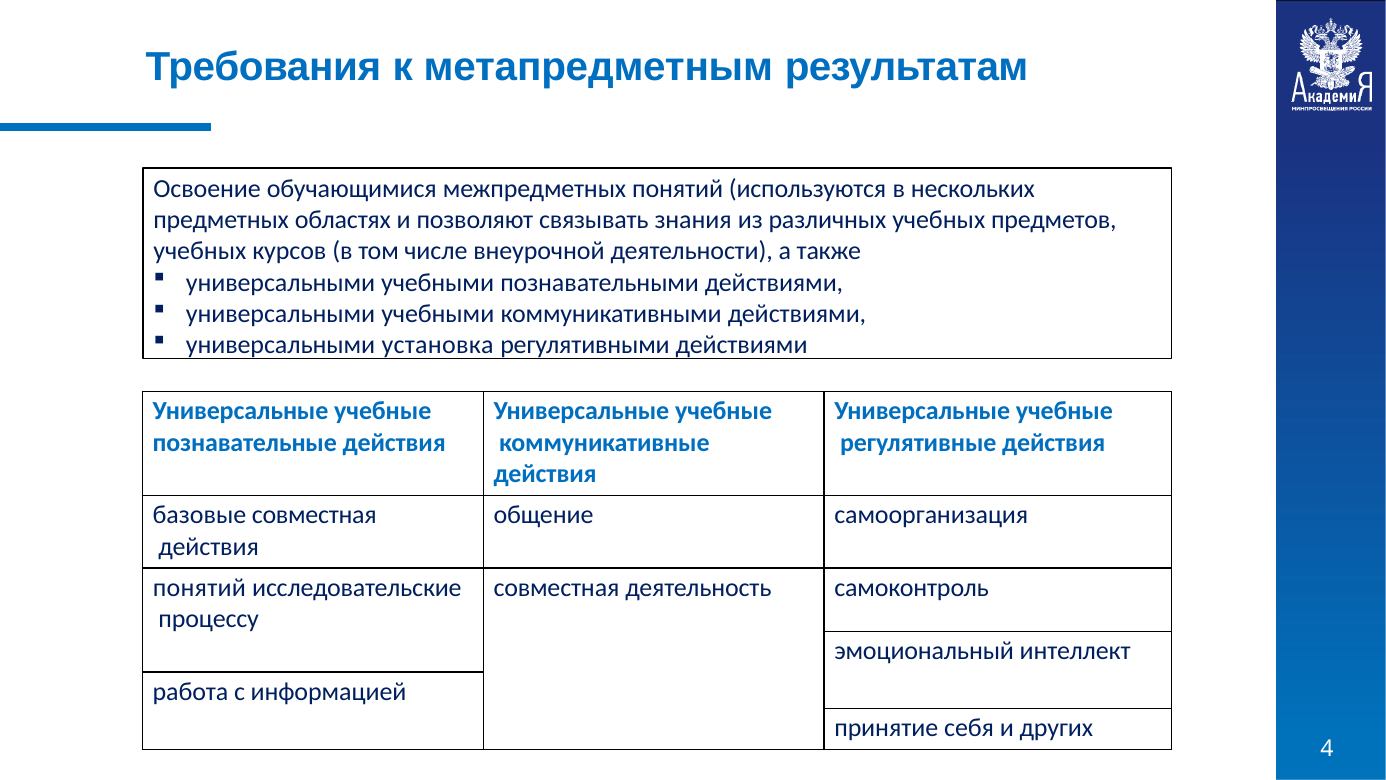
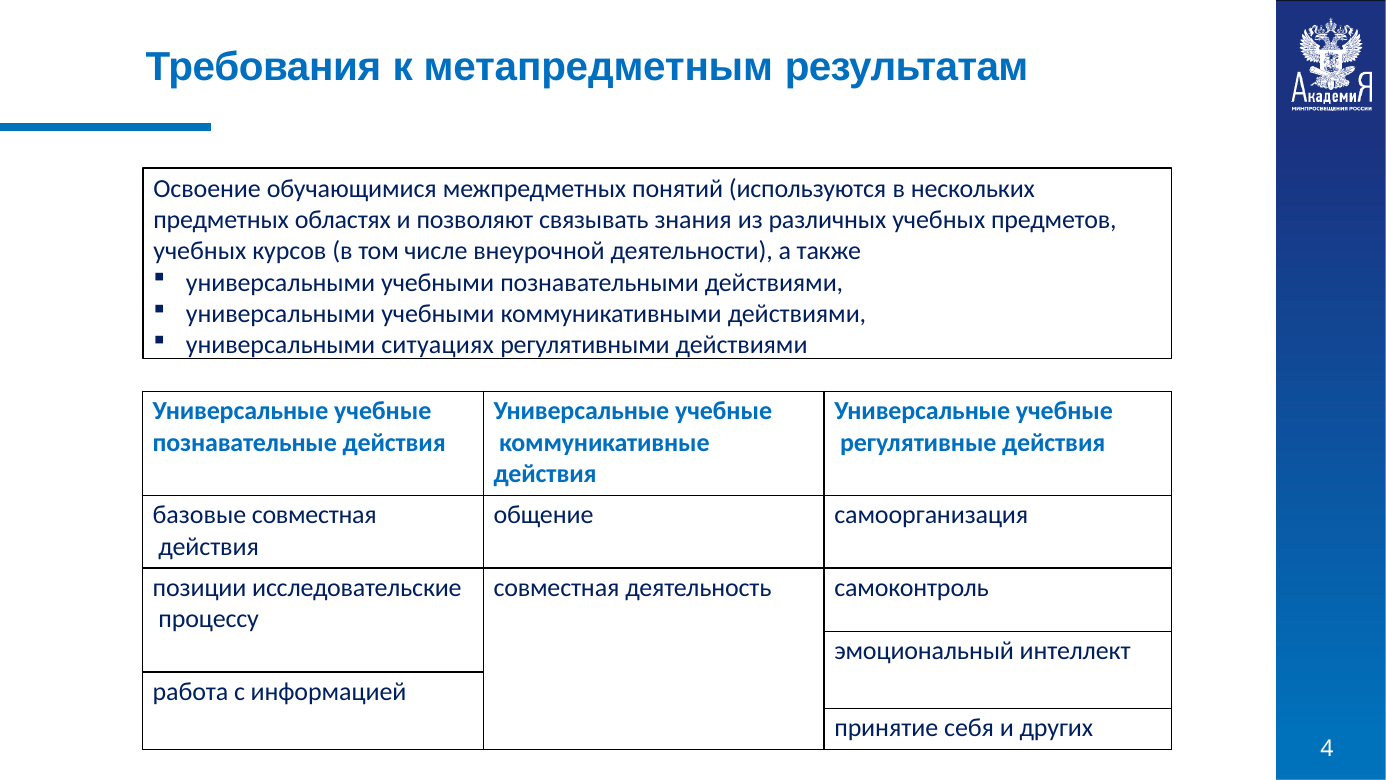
установка: установка -> ситуациях
понятий at (199, 587): понятий -> позиции
